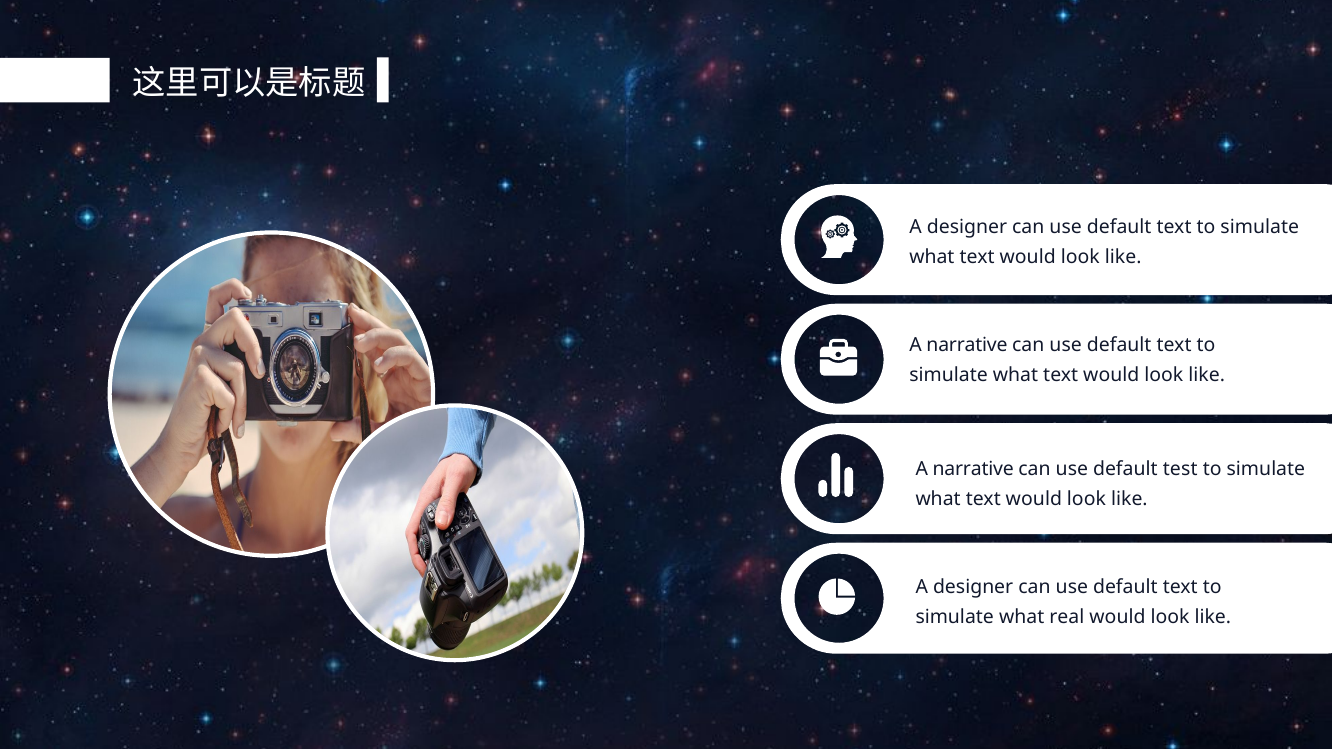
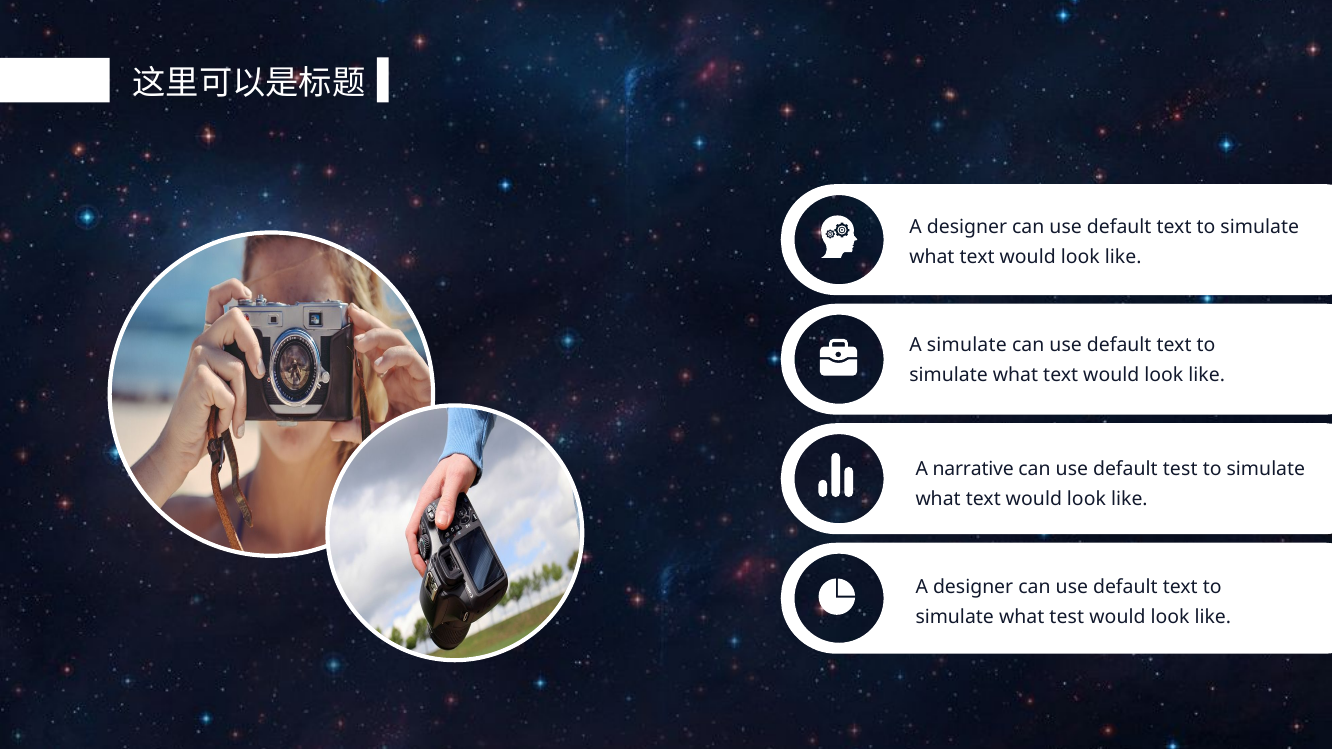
narrative at (967, 345): narrative -> simulate
what real: real -> test
